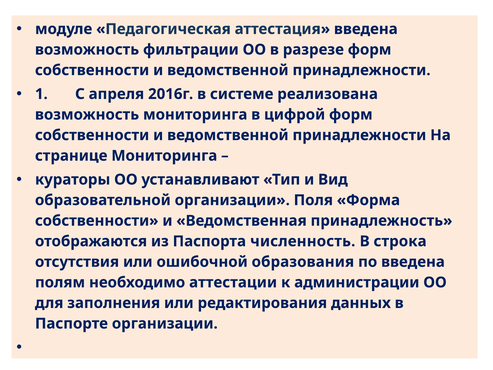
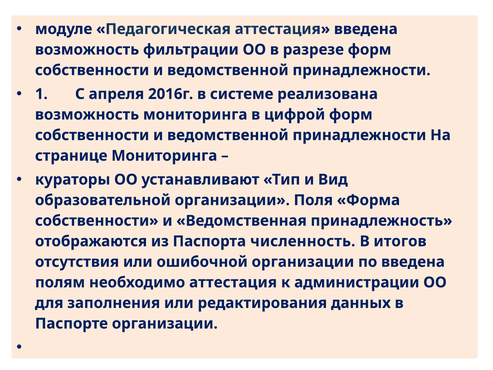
строка: строка -> итогов
ошибочной образования: образования -> организации
необходимо аттестации: аттестации -> аттестация
